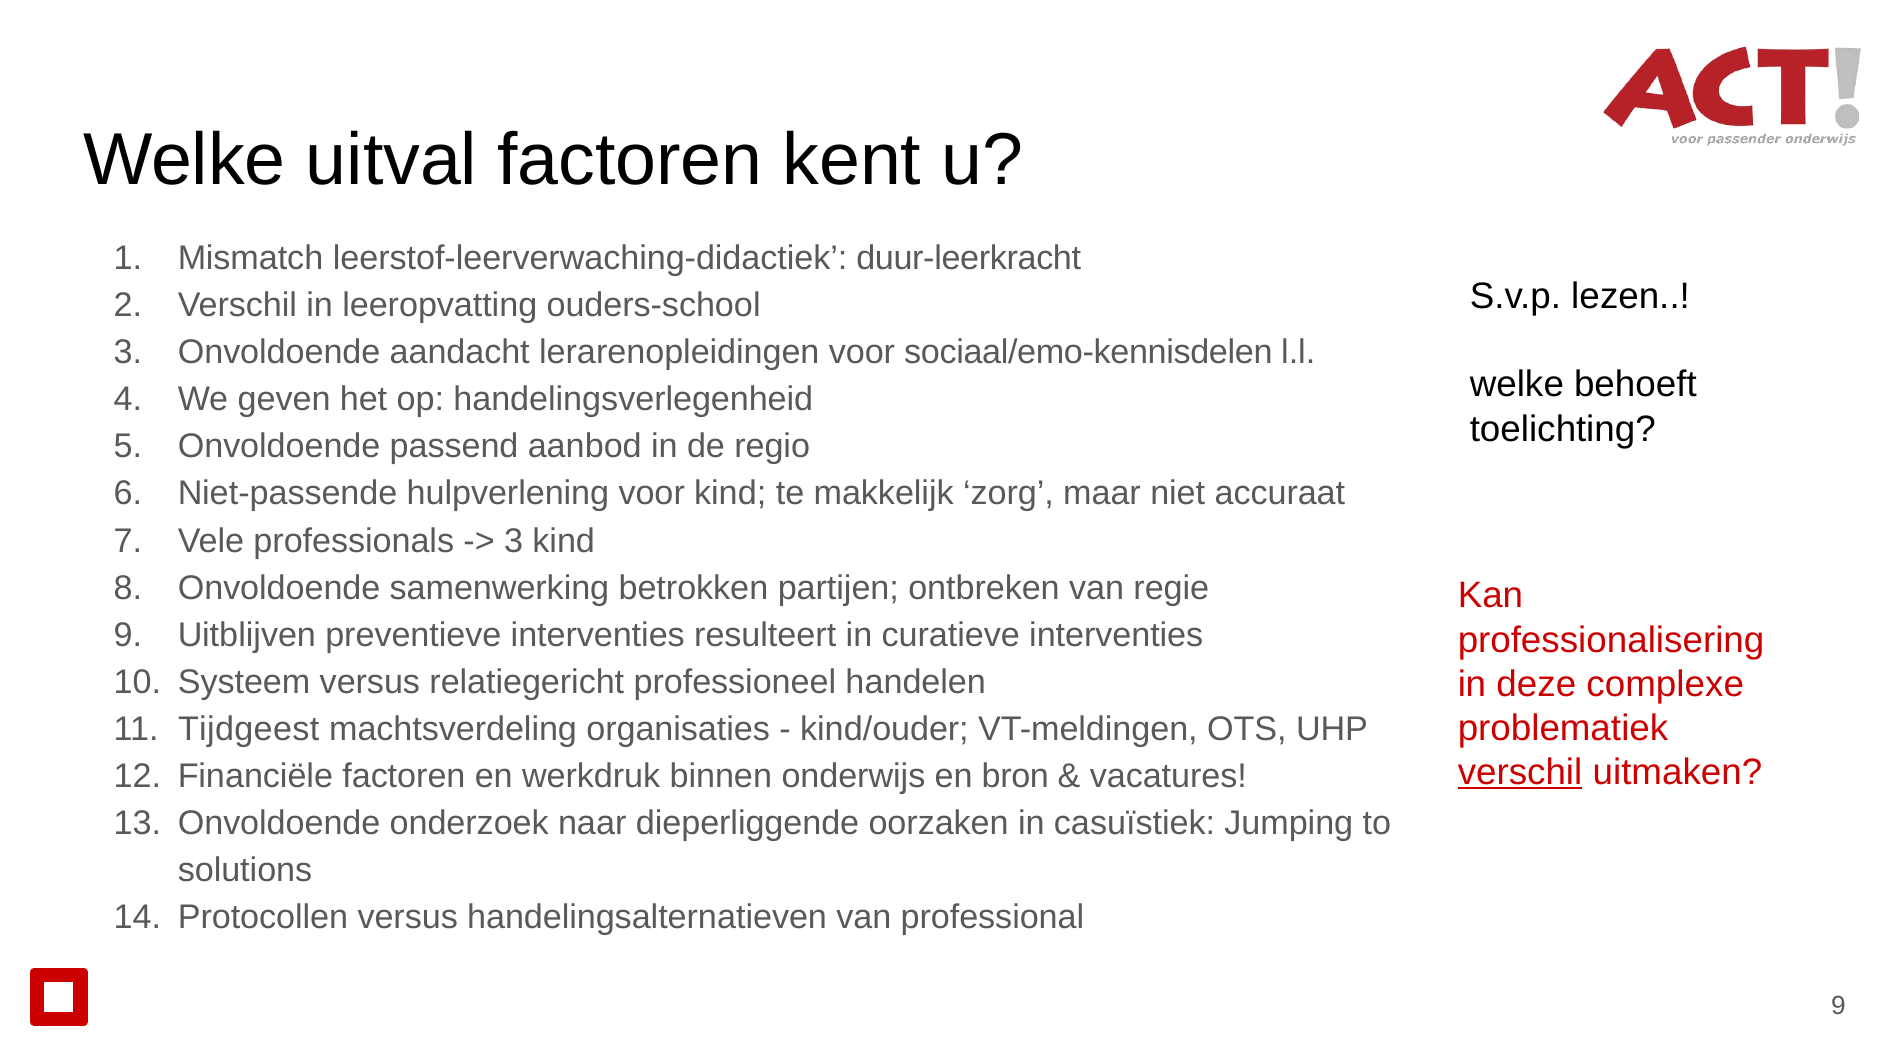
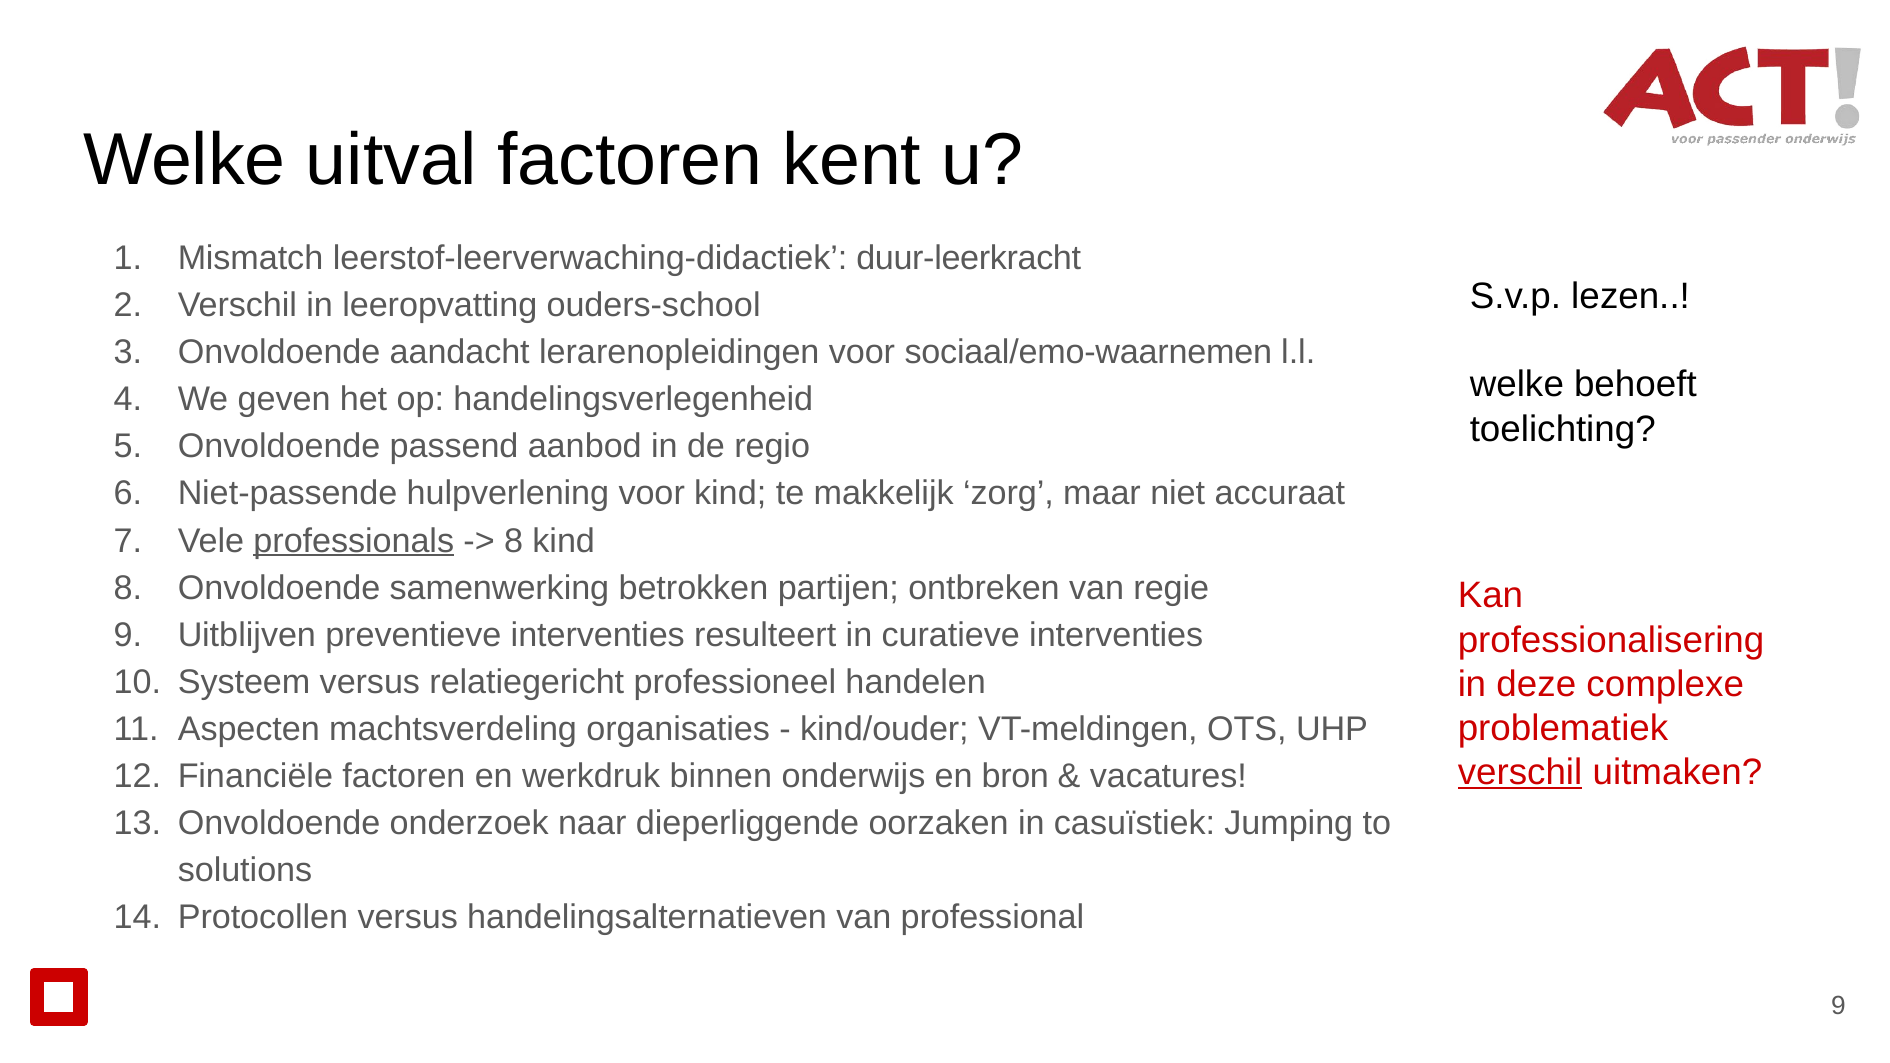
sociaal/emo-kennisdelen: sociaal/emo-kennisdelen -> sociaal/emo-waarnemen
professionals underline: none -> present
3 at (514, 541): 3 -> 8
Tijdgeest: Tijdgeest -> Aspecten
